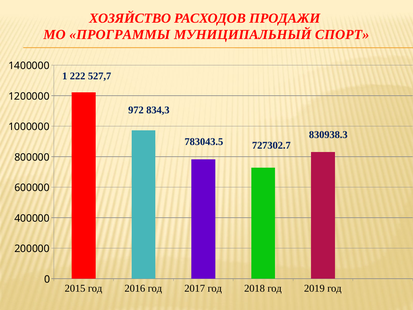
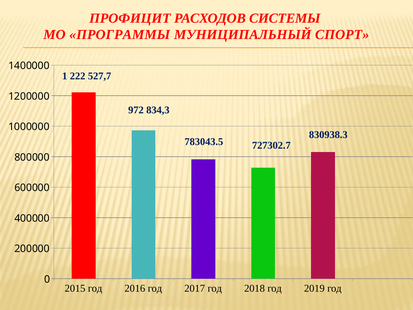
ХОЗЯЙСТВО: ХОЗЯЙСТВО -> ПРОФИЦИТ
ПРОДАЖИ: ПРОДАЖИ -> СИСТЕМЫ
